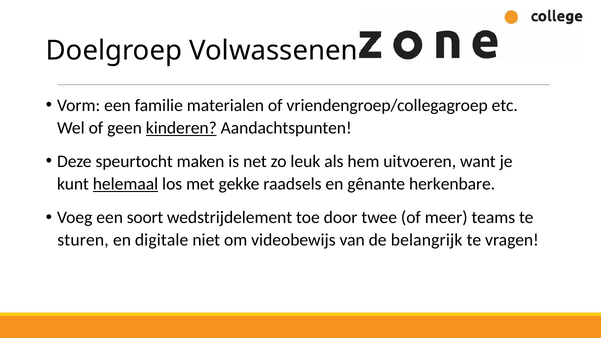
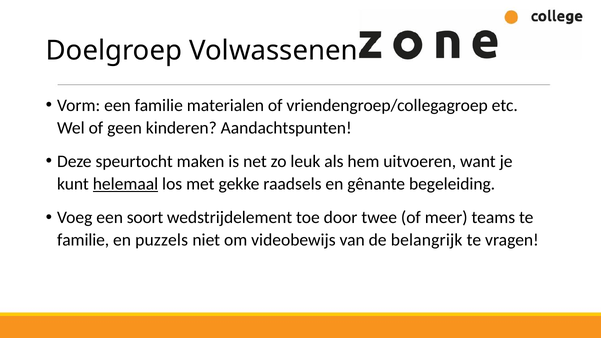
kinderen underline: present -> none
herkenbare: herkenbare -> begeleiding
sturen at (83, 240): sturen -> familie
digitale: digitale -> puzzels
